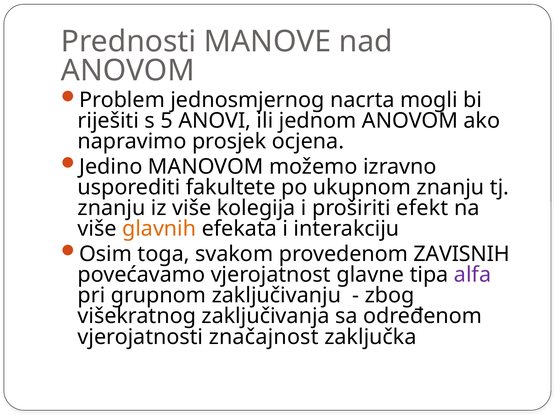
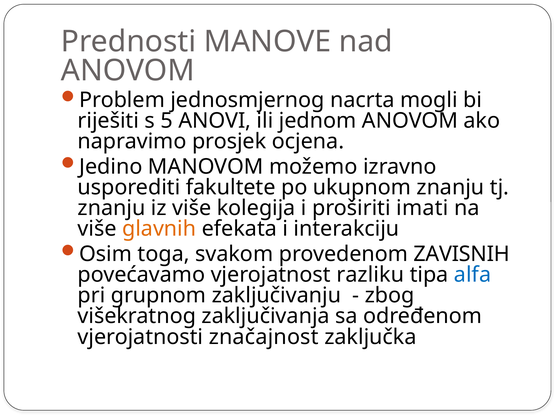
efekt: efekt -> imati
glavne: glavne -> razliku
alfa colour: purple -> blue
